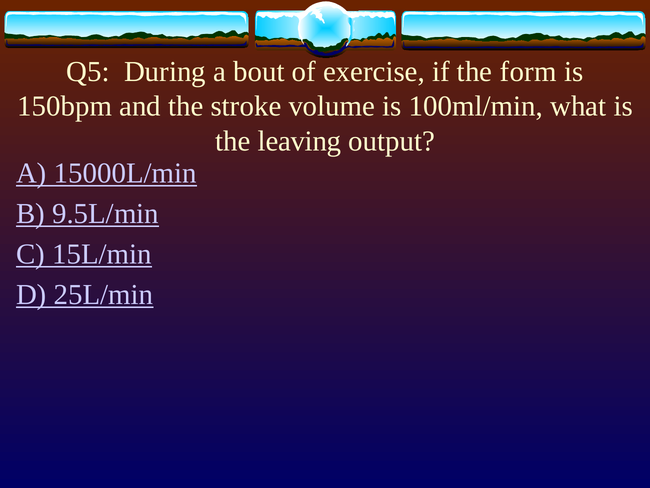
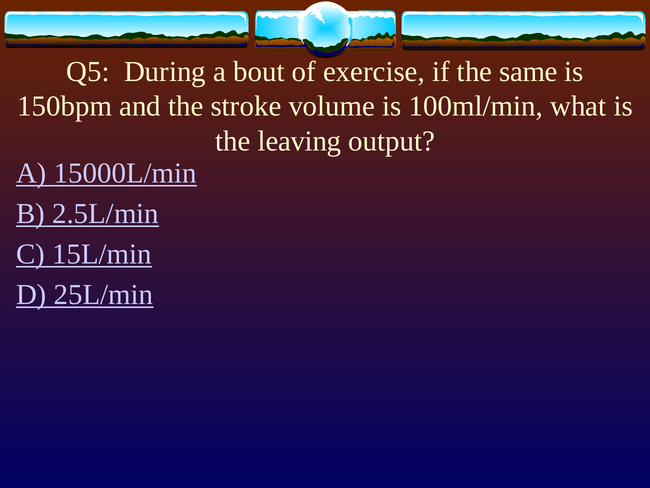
form: form -> same
9.5L/min: 9.5L/min -> 2.5L/min
